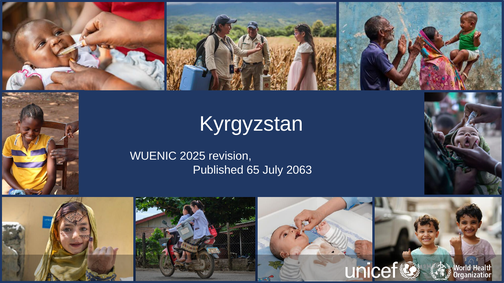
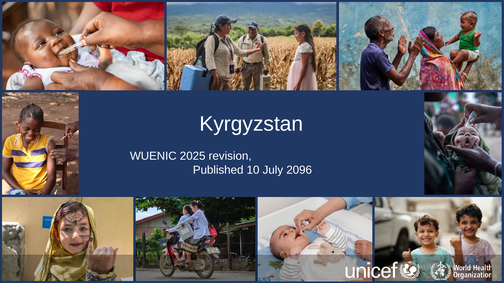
65: 65 -> 10
2063: 2063 -> 2096
